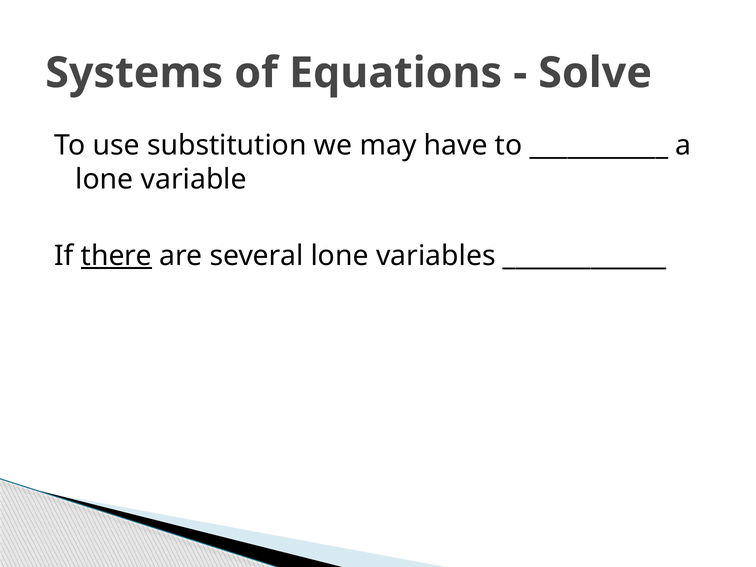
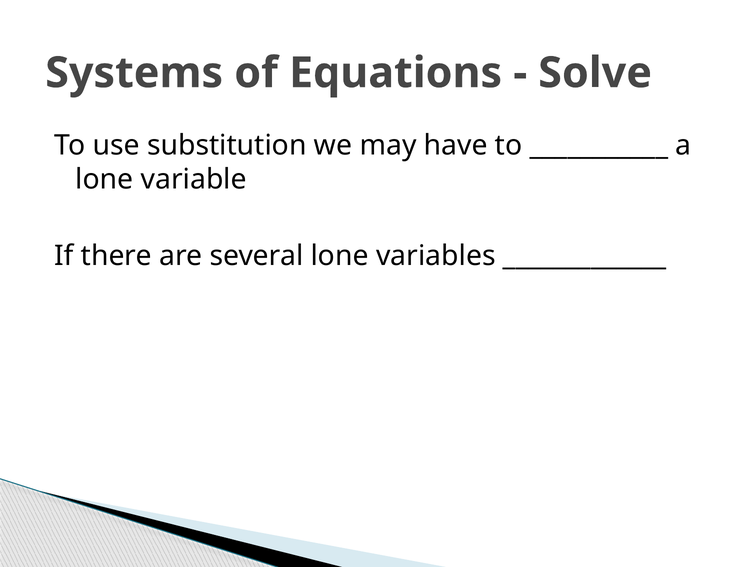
there underline: present -> none
